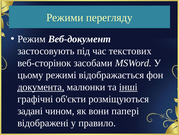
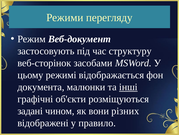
текстових: текстових -> структуру
документа underline: present -> none
папері: папері -> різних
